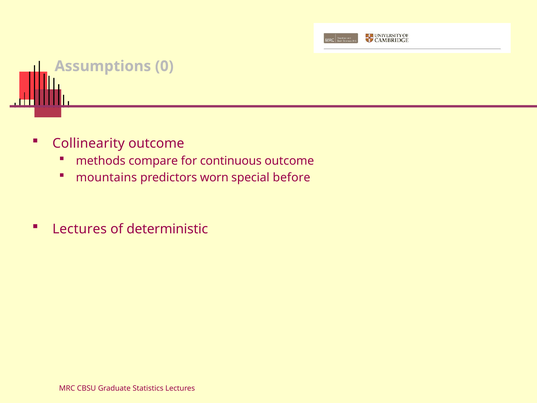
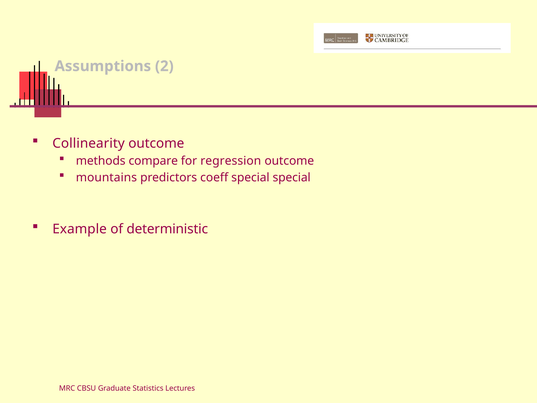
0: 0 -> 2
continuous: continuous -> regression
worn: worn -> coeff
special before: before -> special
Lectures at (80, 229): Lectures -> Example
